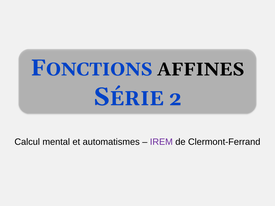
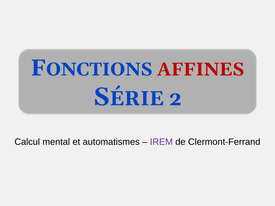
AFFINES colour: black -> red
